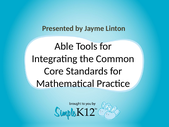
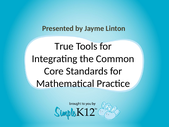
Able: Able -> True
